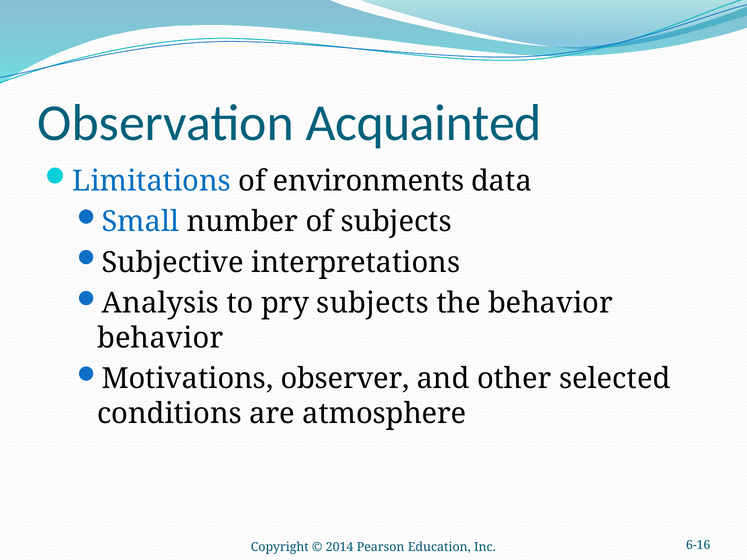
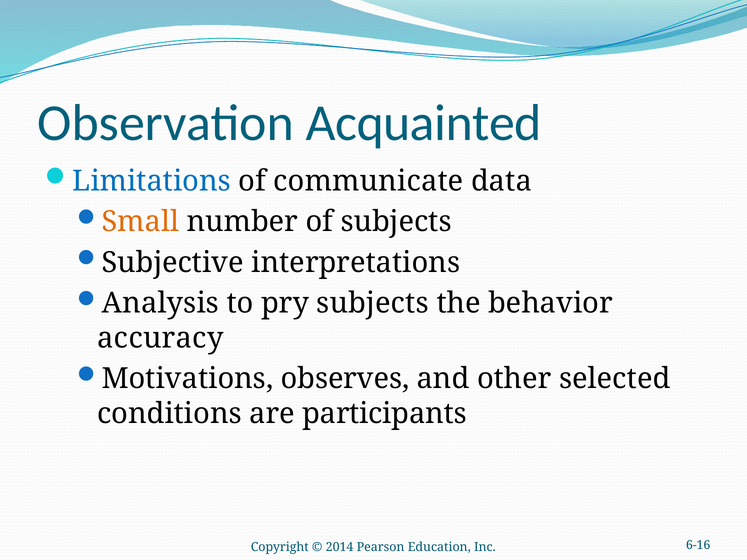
environments: environments -> communicate
Small colour: blue -> orange
behavior at (160, 338): behavior -> accuracy
observer: observer -> observes
atmosphere: atmosphere -> participants
